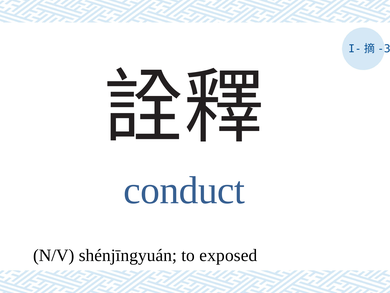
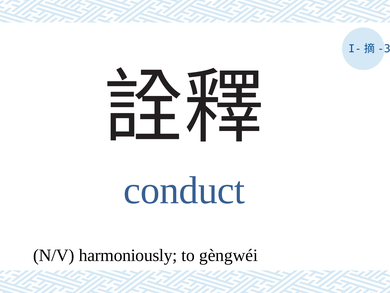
shénjīngyuán: shénjīngyuán -> harmoniously
exposed: exposed -> gèngwéi
